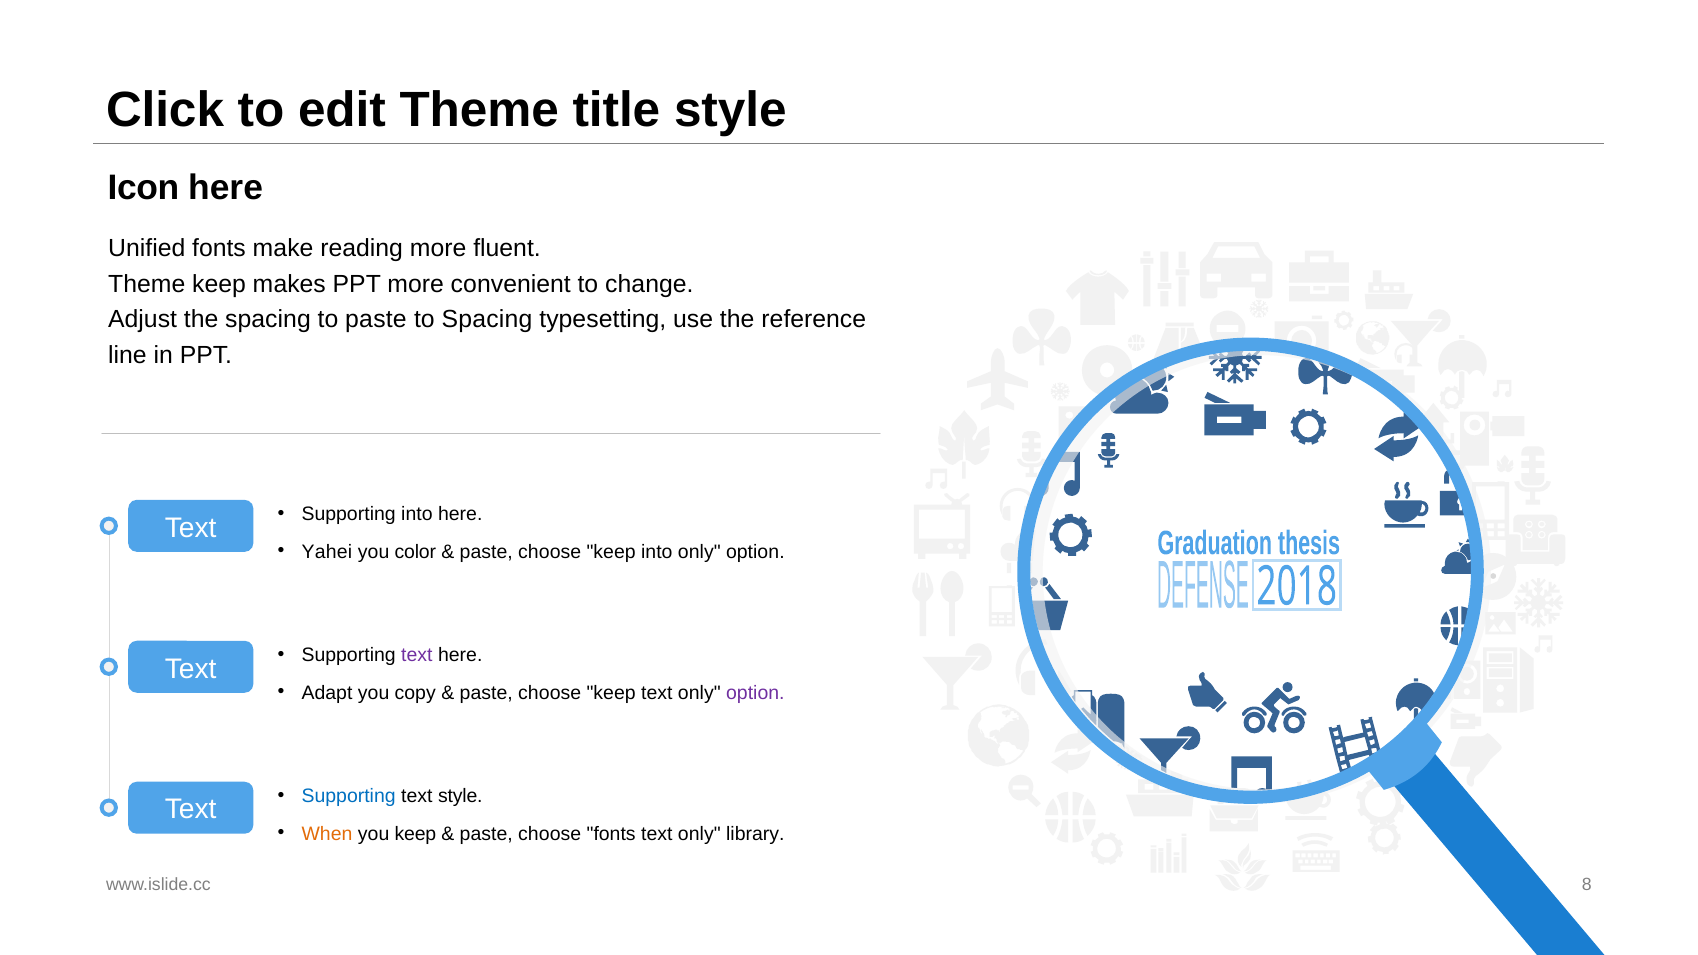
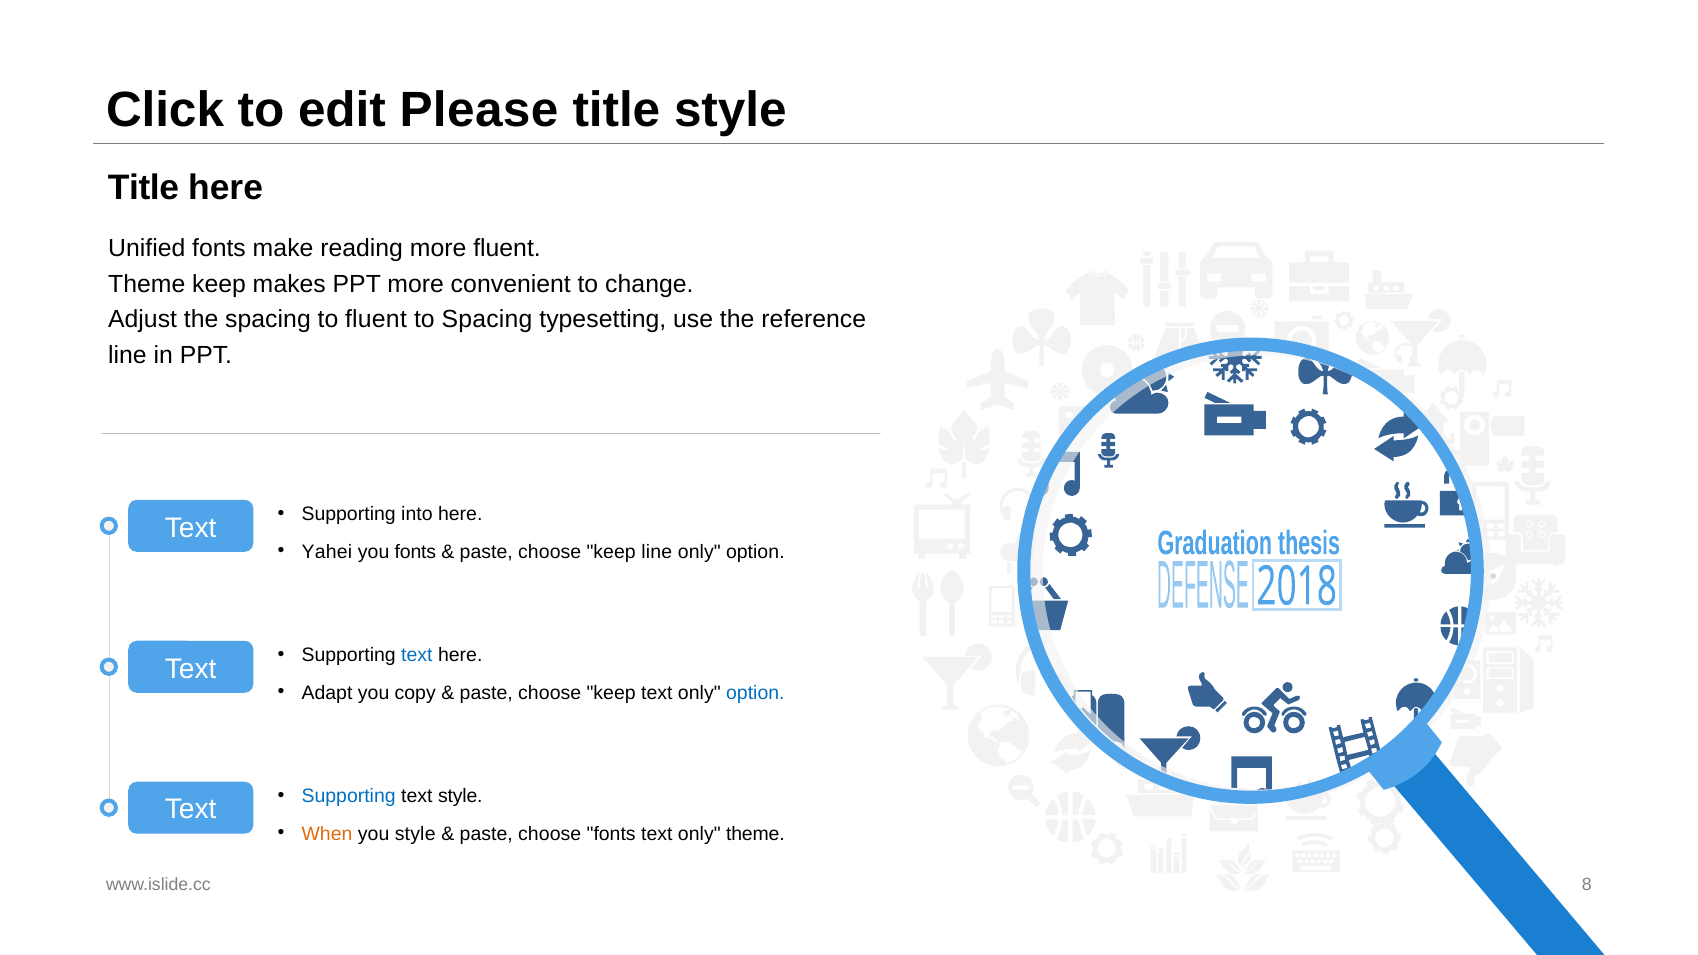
edit Theme: Theme -> Please
Icon at (143, 188): Icon -> Title
to paste: paste -> fluent
you color: color -> fonts
keep into: into -> line
text at (417, 655) colour: purple -> blue
option at (755, 693) colour: purple -> blue
you keep: keep -> style
only library: library -> theme
